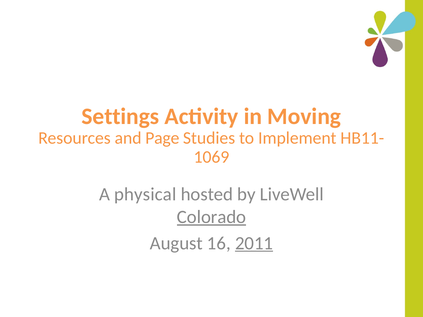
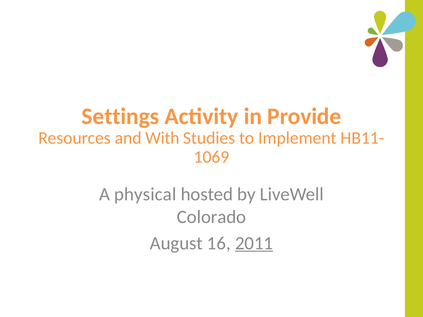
Moving: Moving -> Provide
Page: Page -> With
Colorado underline: present -> none
